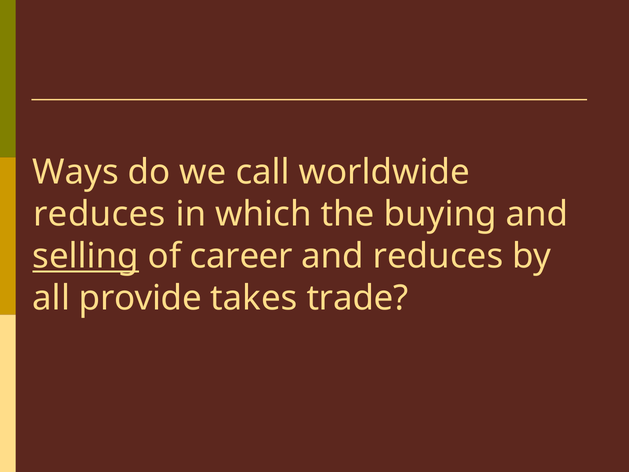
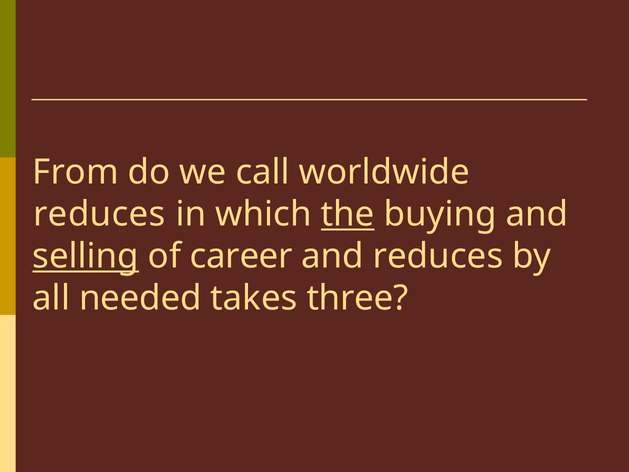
Ways: Ways -> From
the underline: none -> present
provide: provide -> needed
trade: trade -> three
